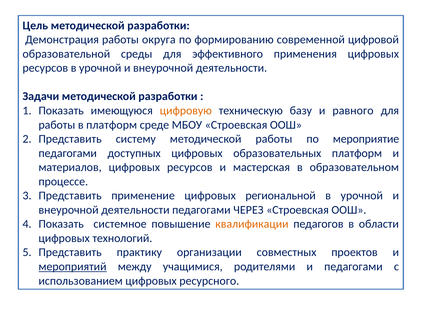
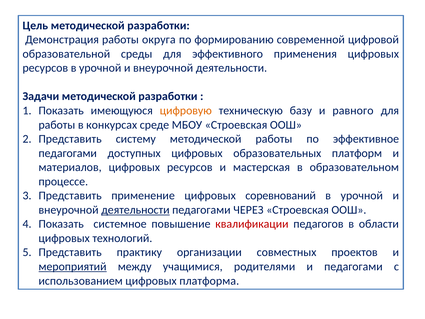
в платформ: платформ -> конкурсах
мероприятие: мероприятие -> эффективное
региональной: региональной -> соревнований
деятельности at (135, 210) underline: none -> present
квалификации colour: orange -> red
ресурсного: ресурсного -> платформа
